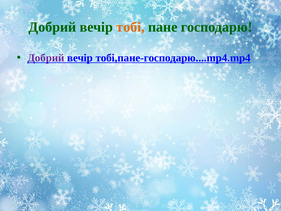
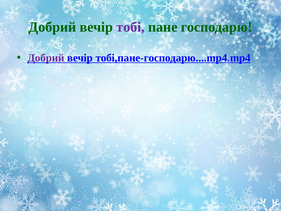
тобі colour: orange -> purple
